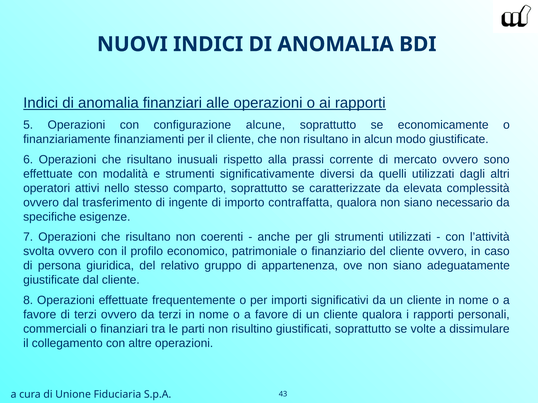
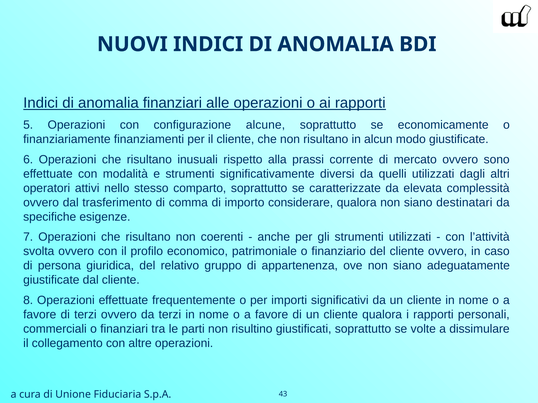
ingente: ingente -> comma
contraffatta: contraffatta -> considerare
necessario: necessario -> destinatari
